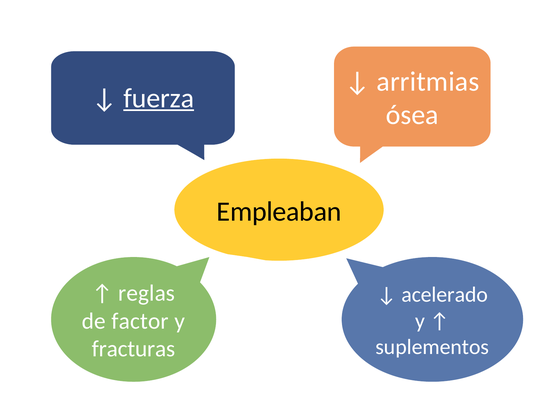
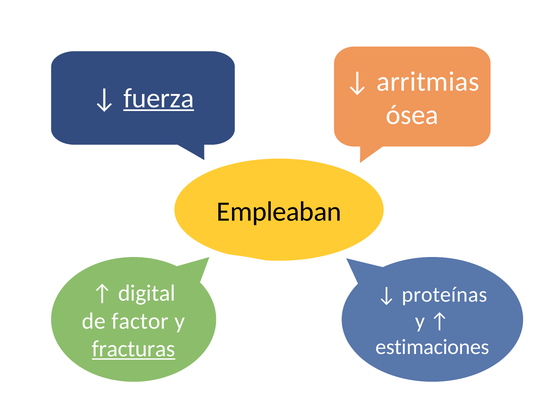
reglas: reglas -> digital
acelerado: acelerado -> proteínas
suplementos: suplementos -> estimaciones
fracturas underline: none -> present
